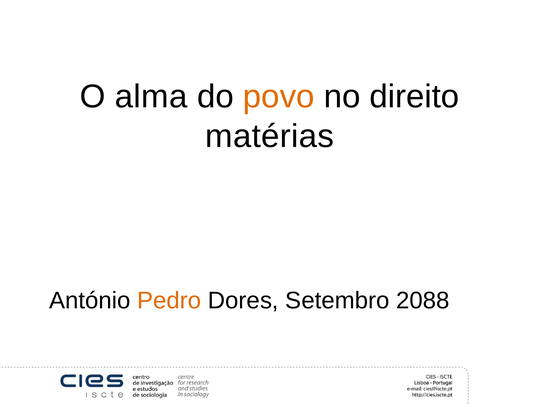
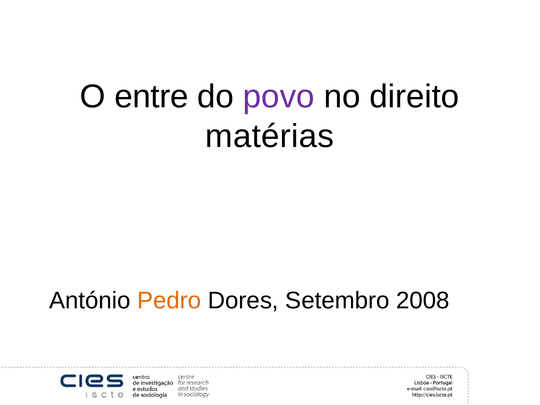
alma: alma -> entre
povo colour: orange -> purple
2088: 2088 -> 2008
